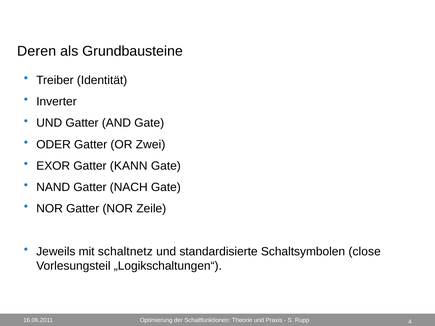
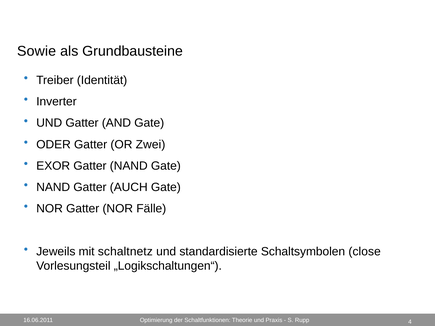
Deren: Deren -> Sowie
Gatter KANN: KANN -> NAND
NACH: NACH -> AUCH
Zeile: Zeile -> Fälle
